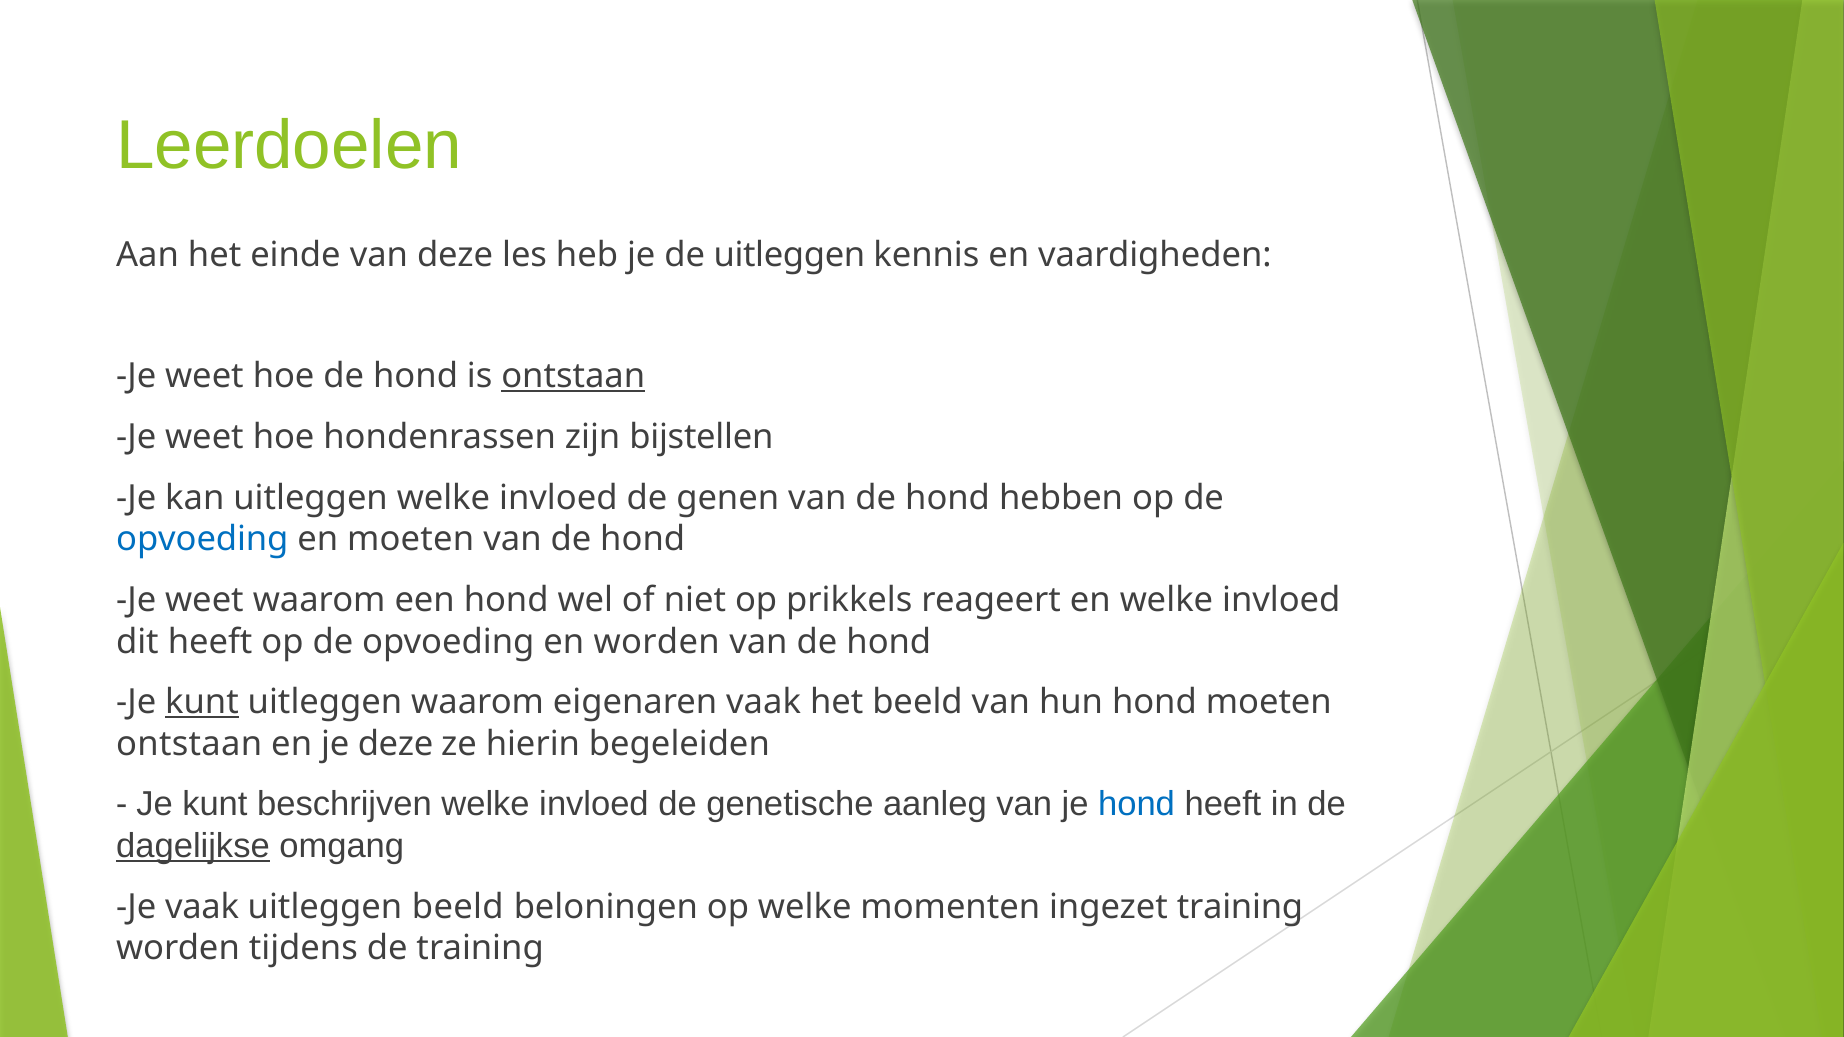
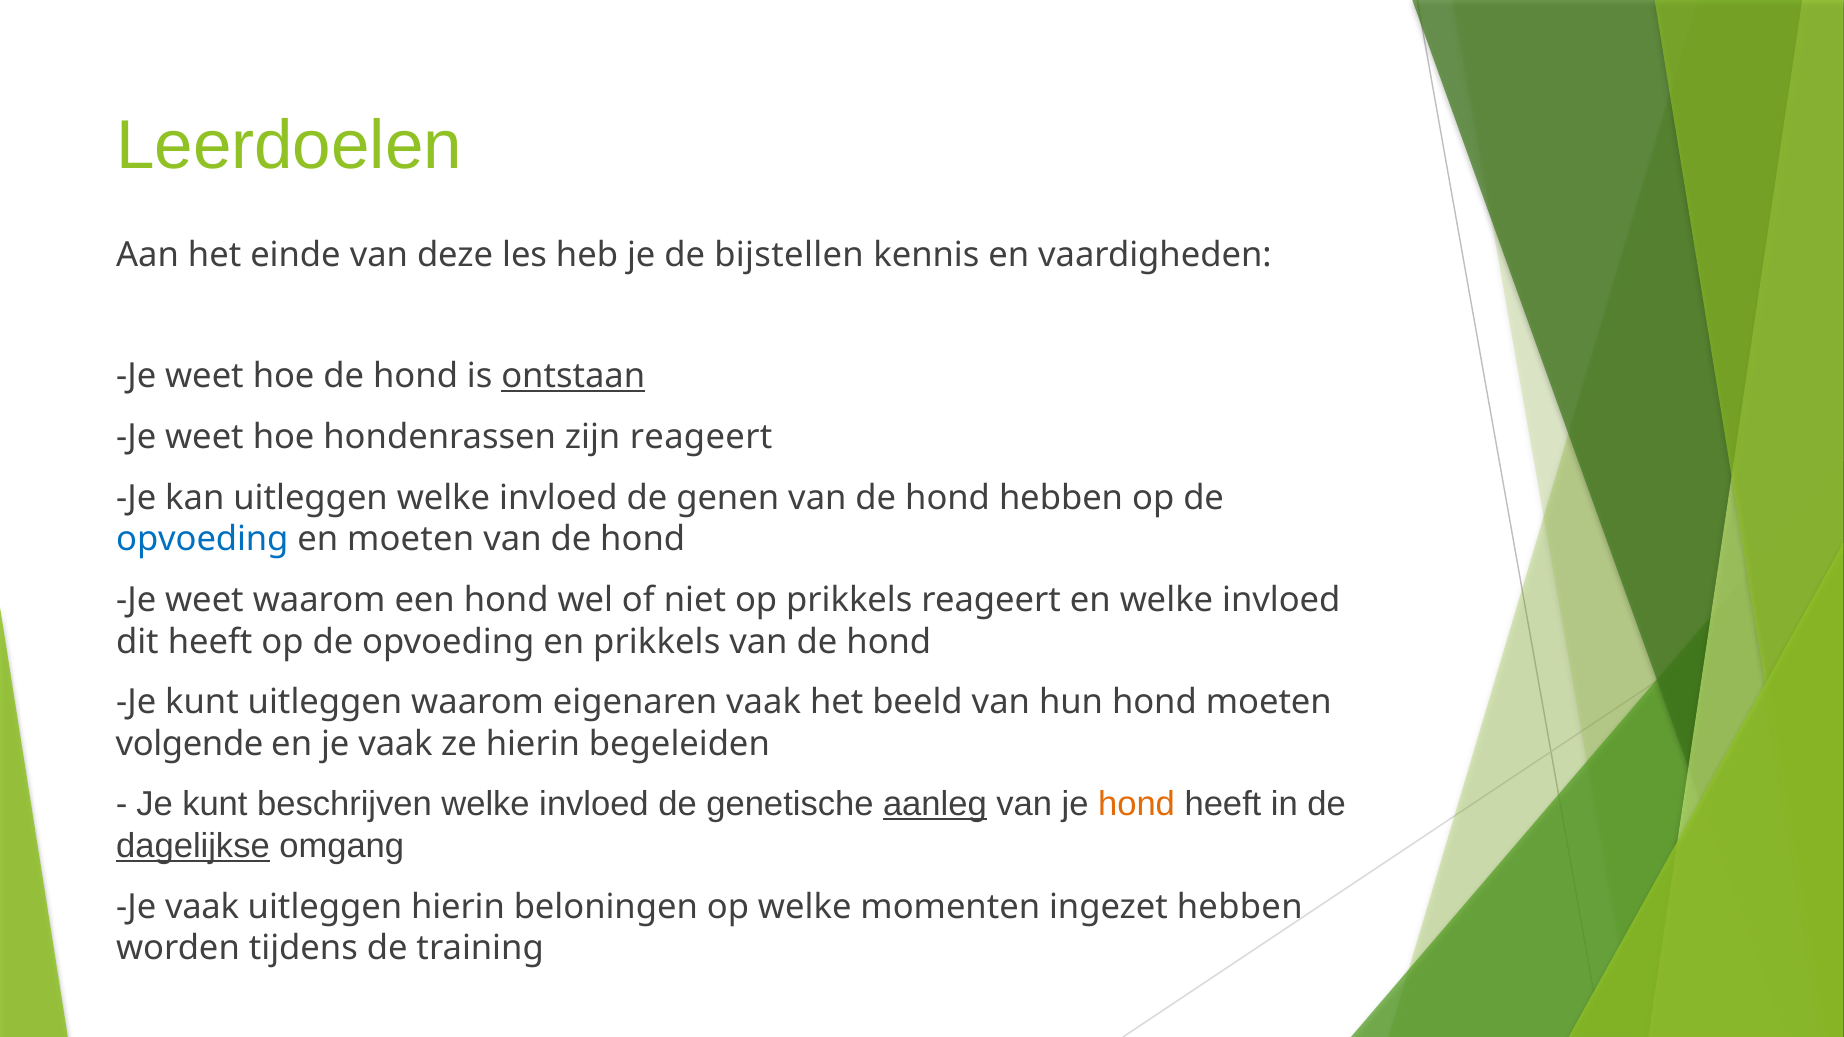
de uitleggen: uitleggen -> bijstellen
zijn bijstellen: bijstellen -> reageert
en worden: worden -> prikkels
kunt at (202, 702) underline: present -> none
ontstaan at (189, 744): ontstaan -> volgende
en je deze: deze -> vaak
aanleg underline: none -> present
hond at (1137, 805) colour: blue -> orange
uitleggen beeld: beeld -> hierin
ingezet training: training -> hebben
